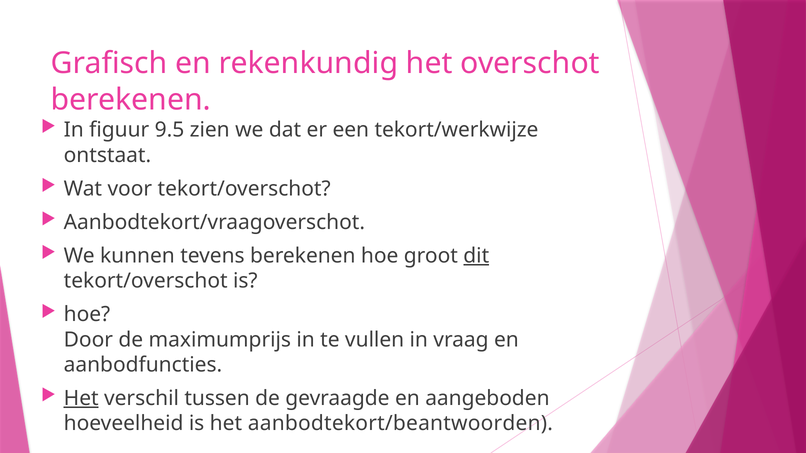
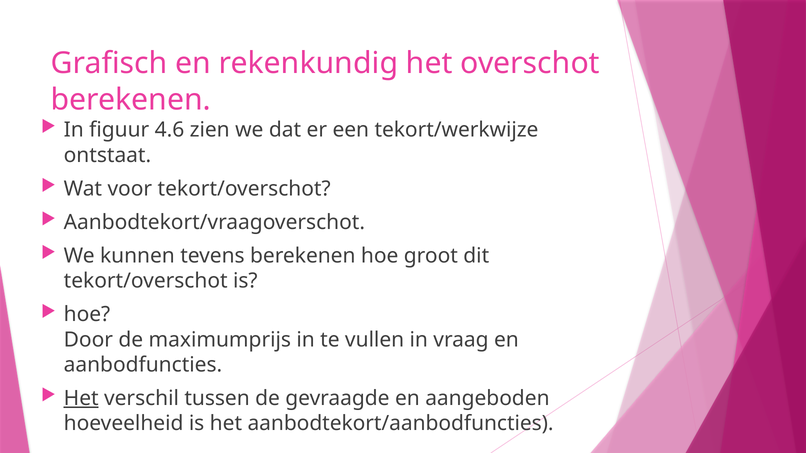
9.5: 9.5 -> 4.6
dit underline: present -> none
aanbodtekort/beantwoorden: aanbodtekort/beantwoorden -> aanbodtekort/aanbodfuncties
